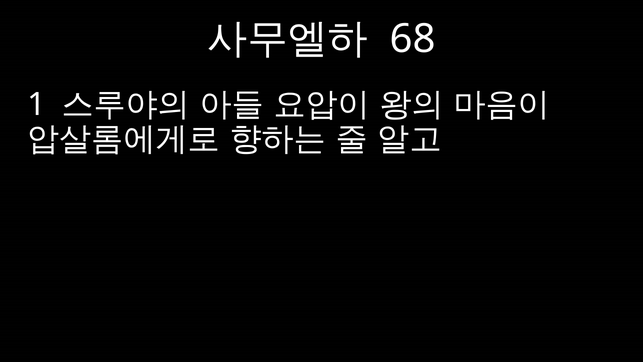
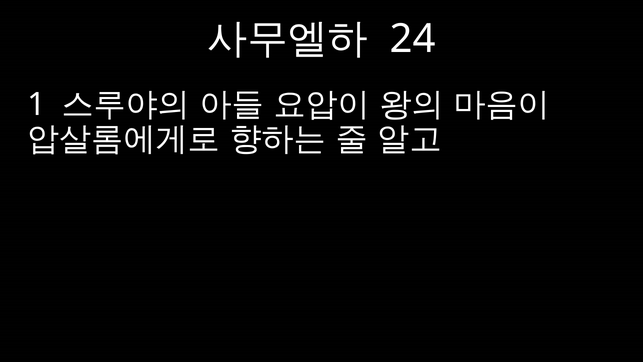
68: 68 -> 24
